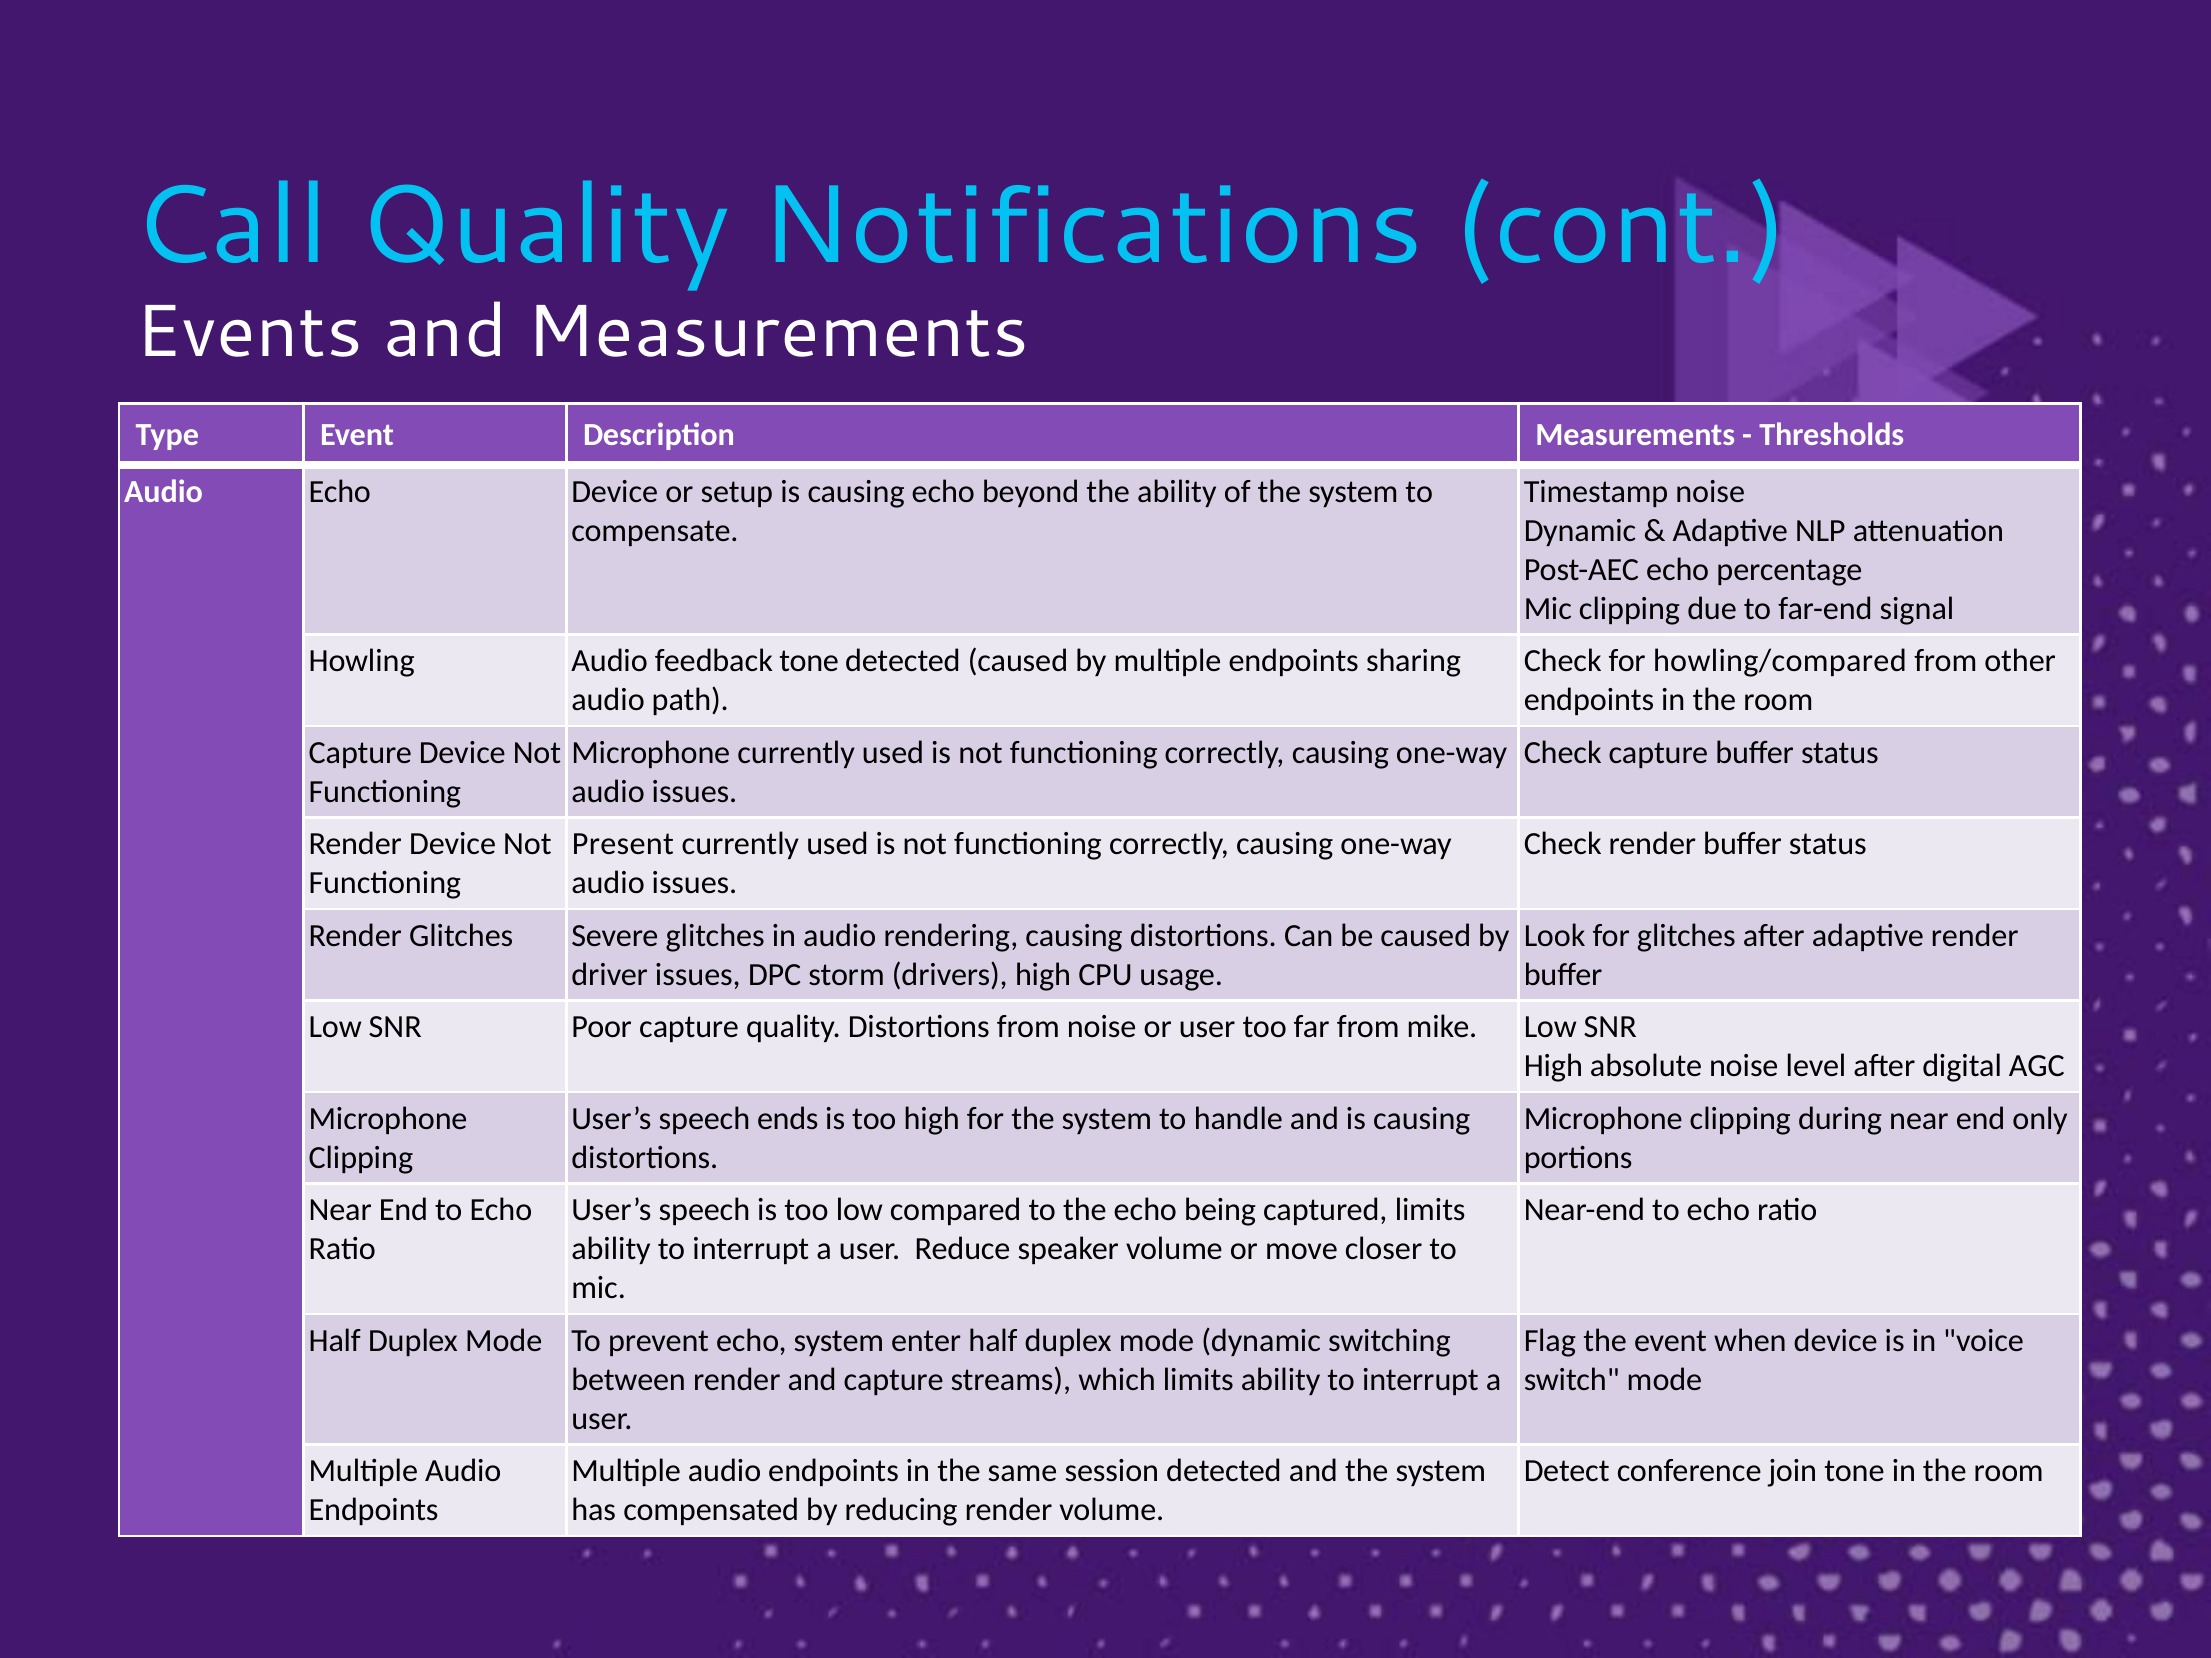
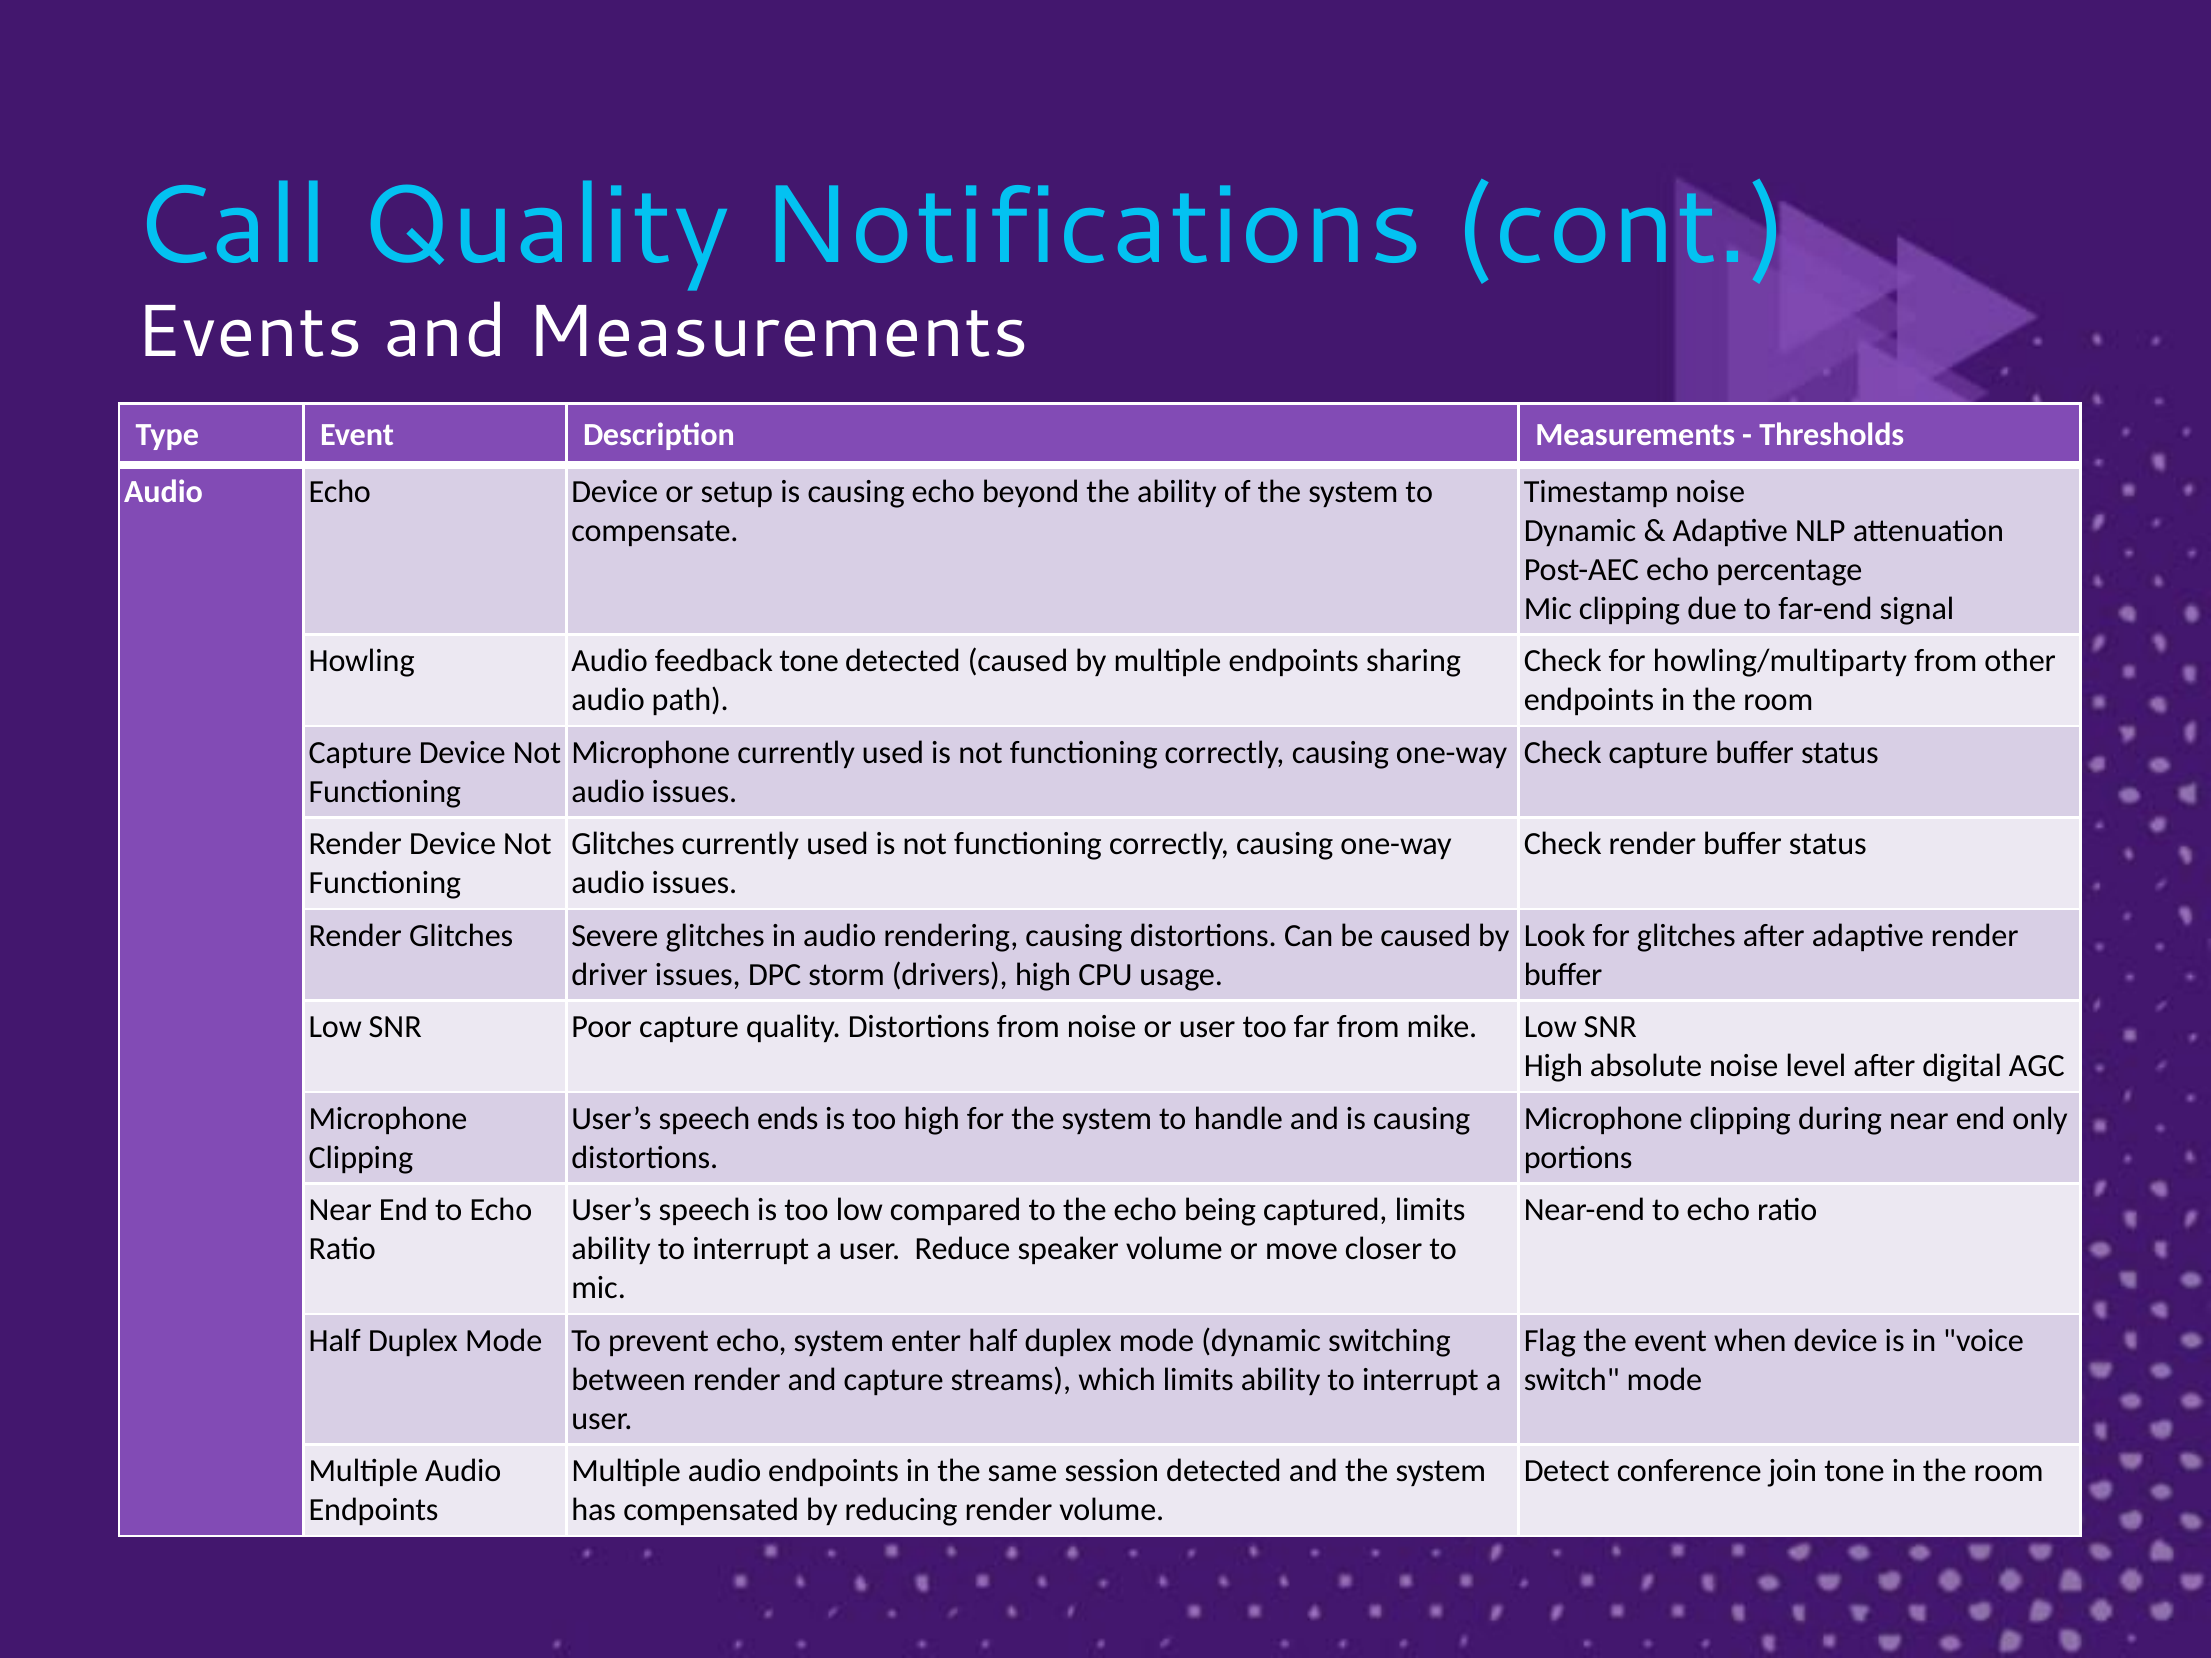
howling/compared: howling/compared -> howling/multiparty
Present at (623, 844): Present -> Glitches
